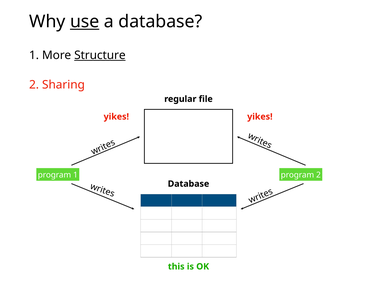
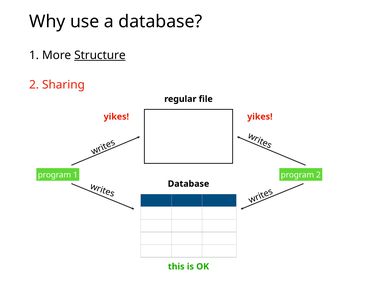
use underline: present -> none
